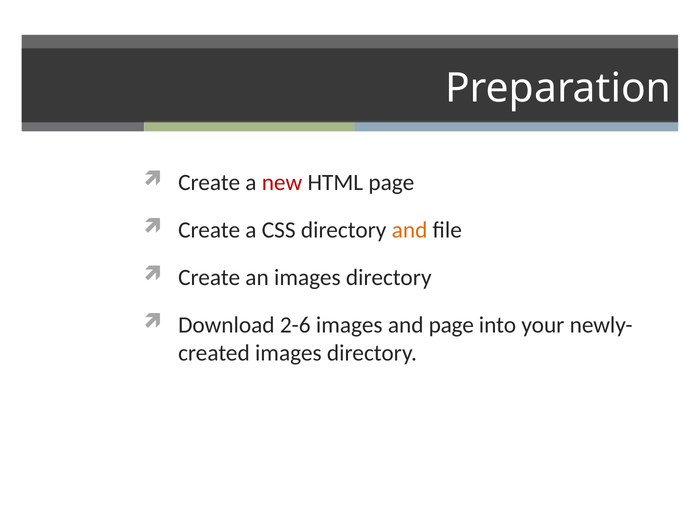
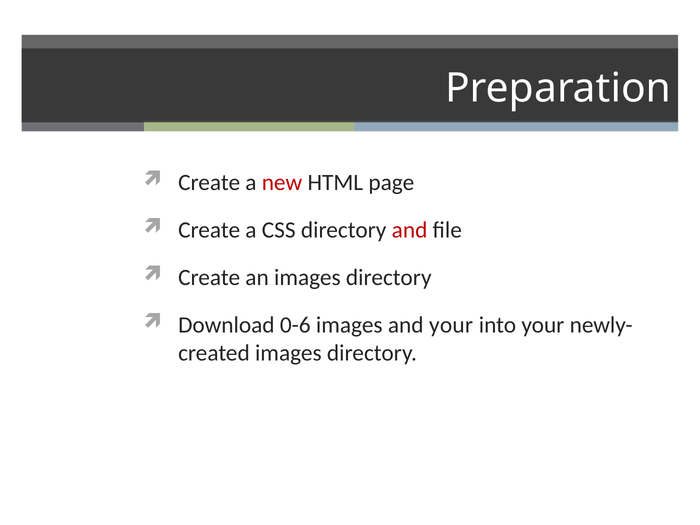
and at (410, 230) colour: orange -> red
2-6: 2-6 -> 0-6
and page: page -> your
